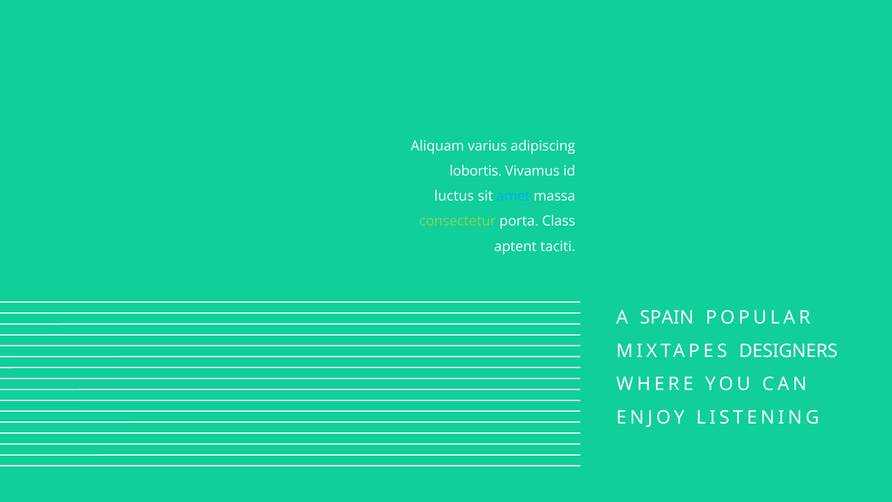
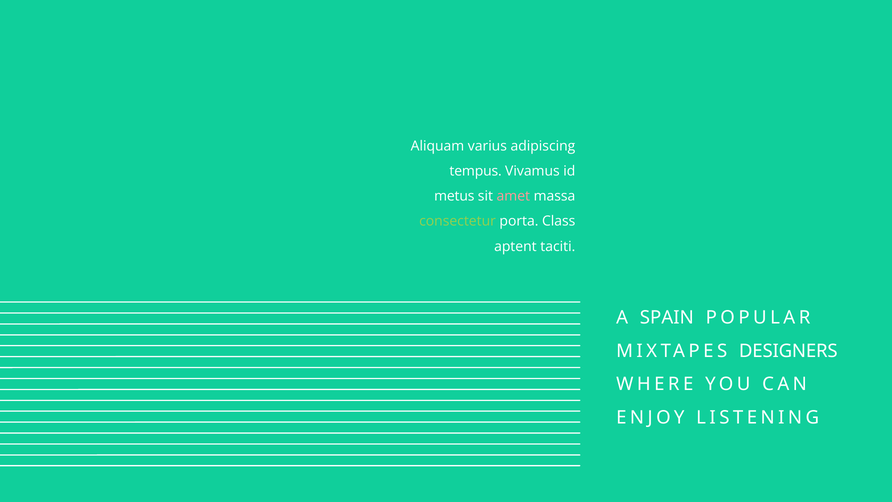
lobortis: lobortis -> tempus
luctus: luctus -> metus
amet colour: light blue -> pink
